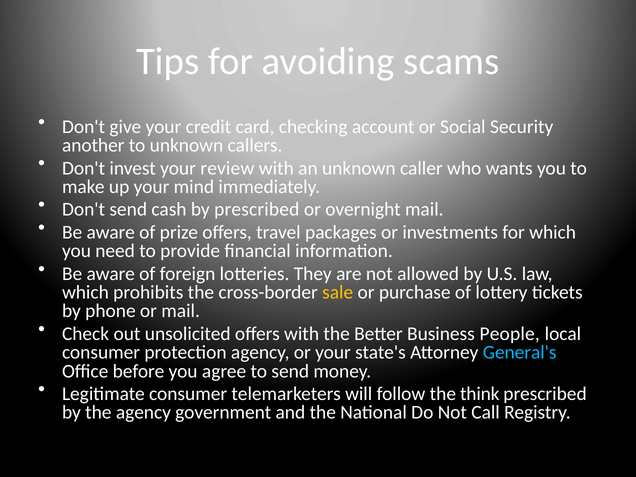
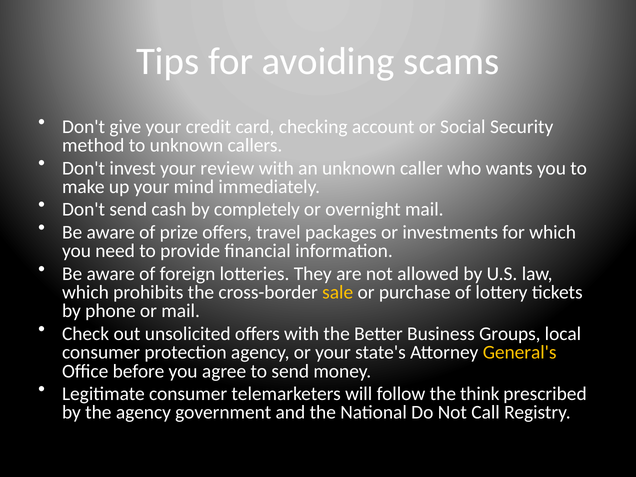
another: another -> method
by prescribed: prescribed -> completely
People: People -> Groups
General's colour: light blue -> yellow
